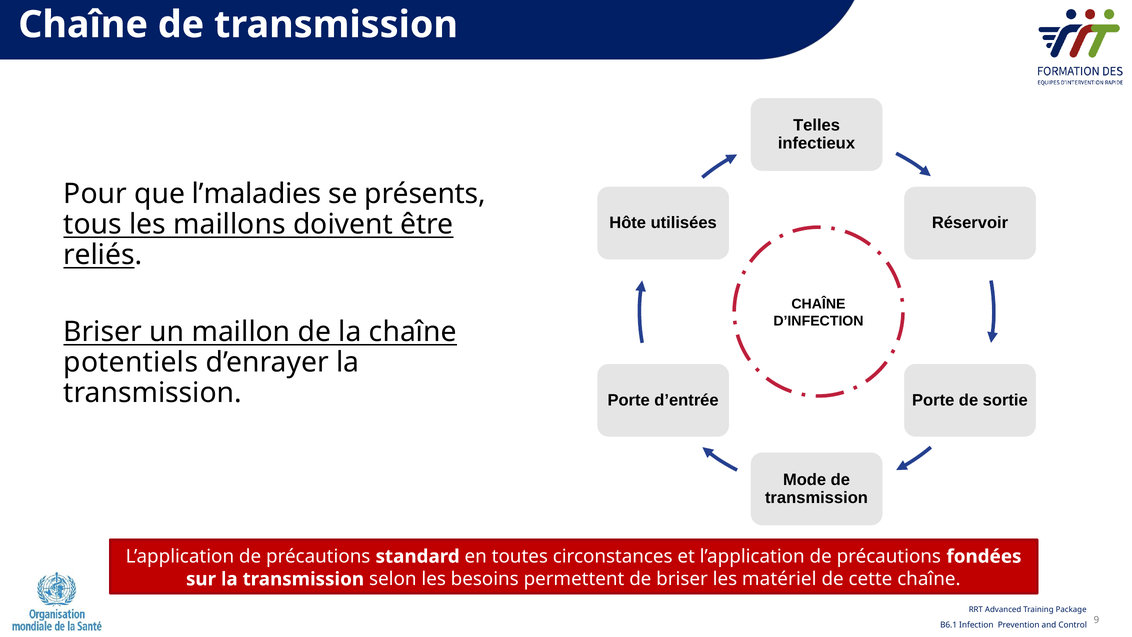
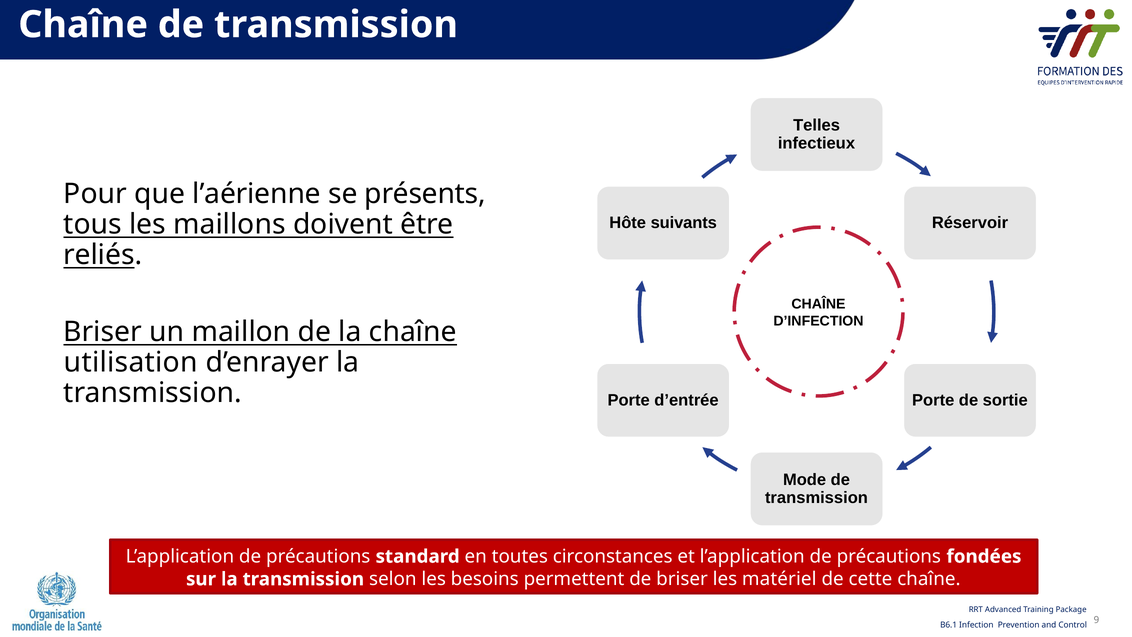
l’maladies: l’maladies -> l’aérienne
utilisées: utilisées -> suivants
potentiels: potentiels -> utilisation
